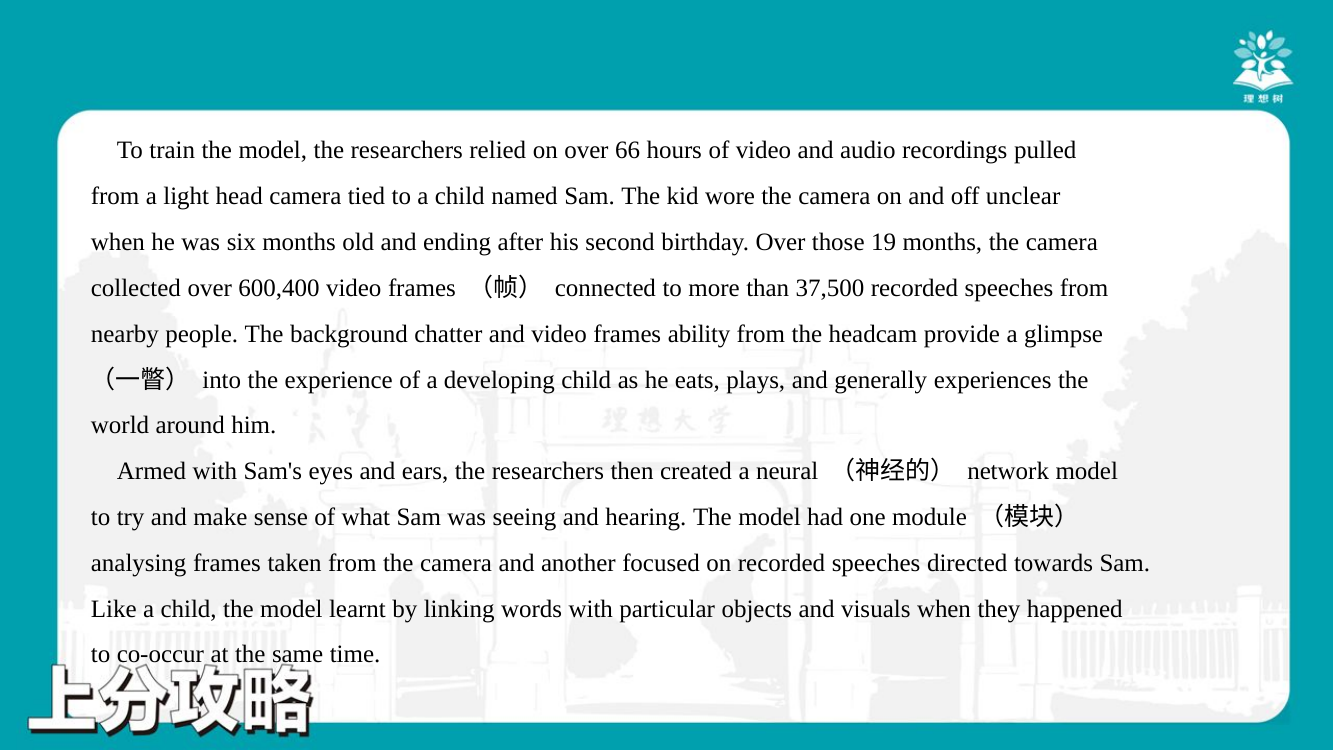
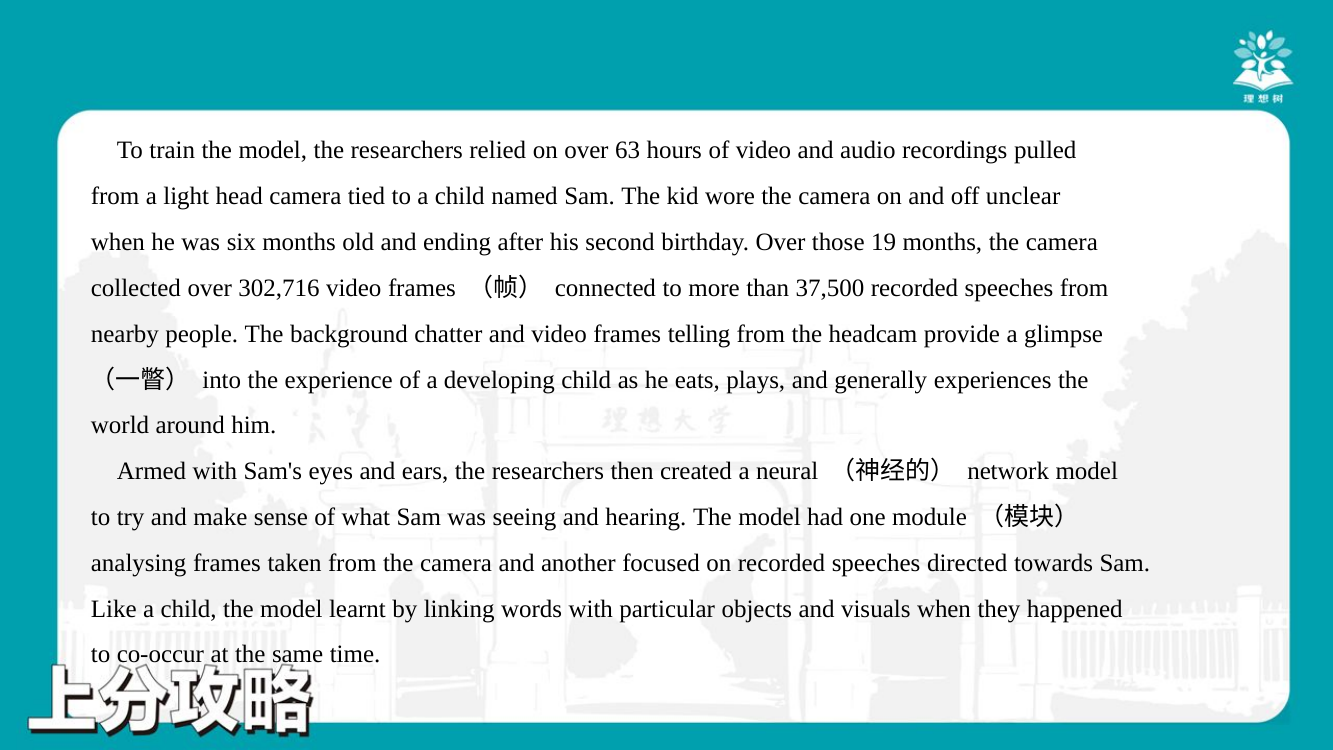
66: 66 -> 63
600,400: 600,400 -> 302,716
ability: ability -> telling
